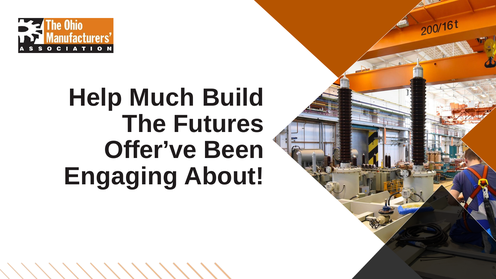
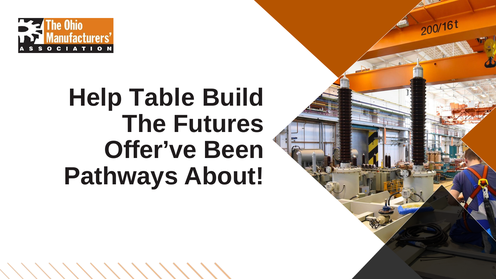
Much: Much -> Table
Engaging: Engaging -> Pathways
